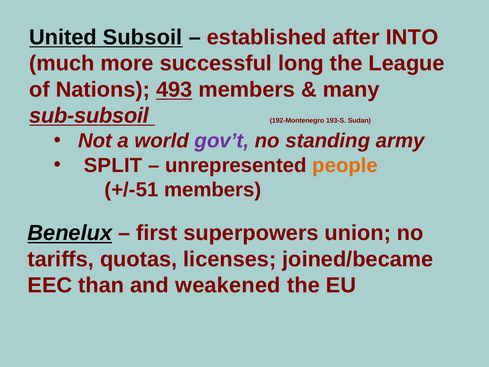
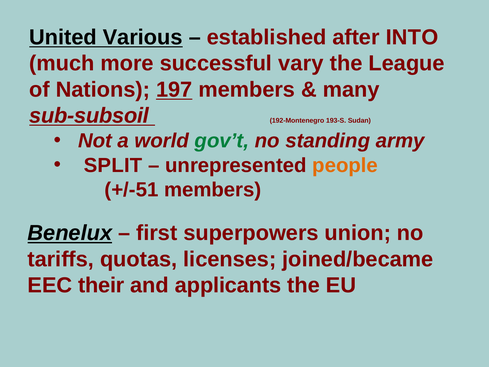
Subsoil: Subsoil -> Various
long: long -> vary
493: 493 -> 197
gov’t colour: purple -> green
than: than -> their
weakened: weakened -> applicants
